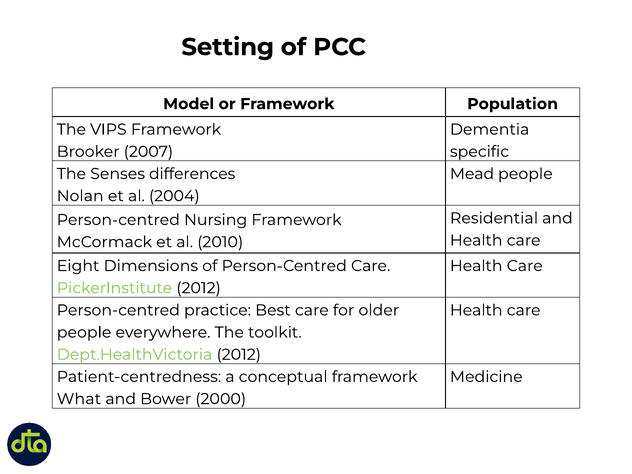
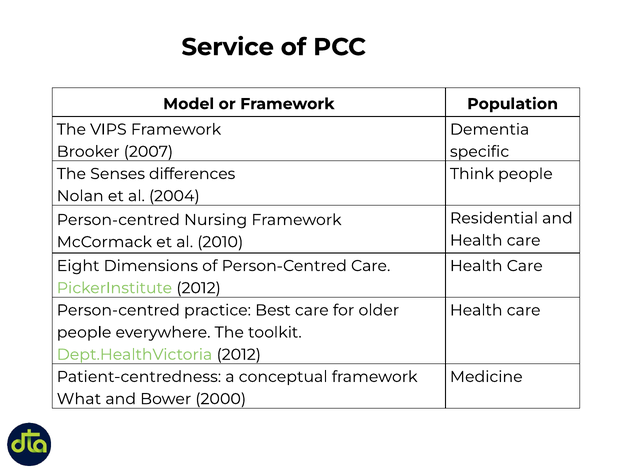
Setting: Setting -> Service
Mead: Mead -> Think
